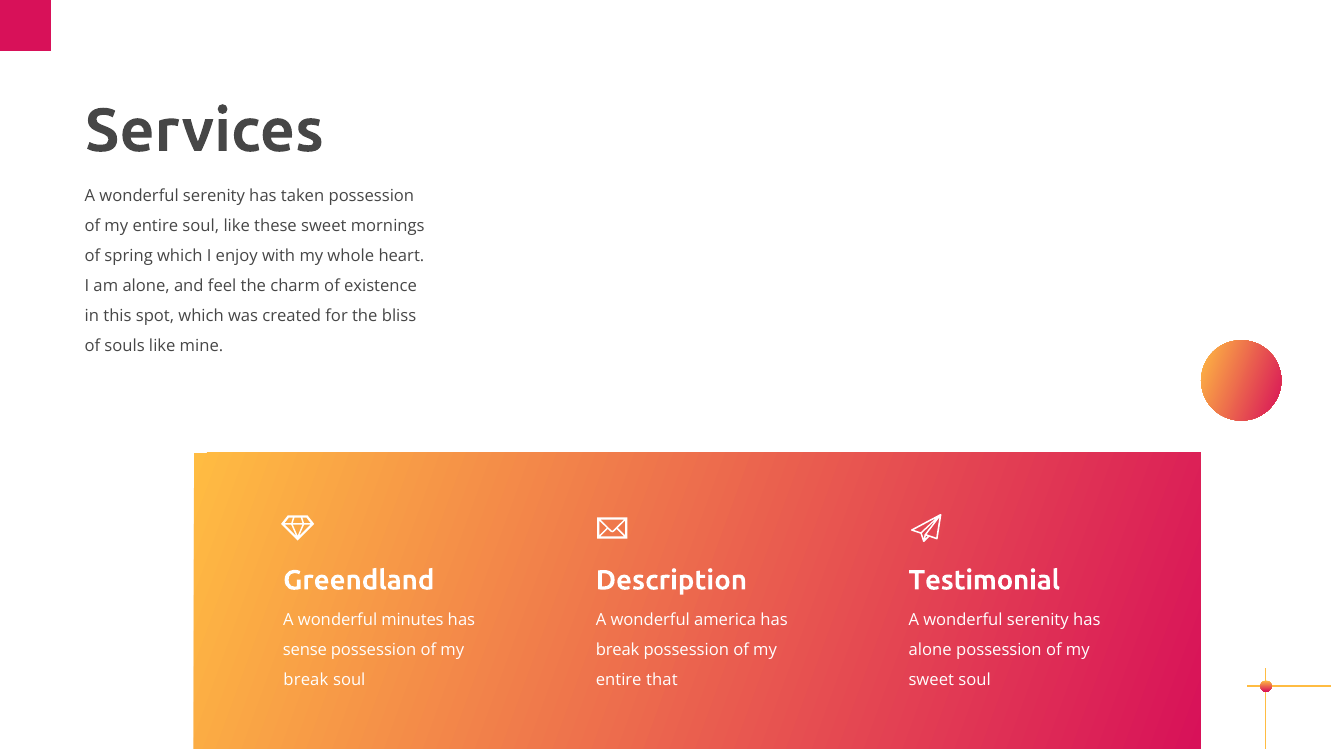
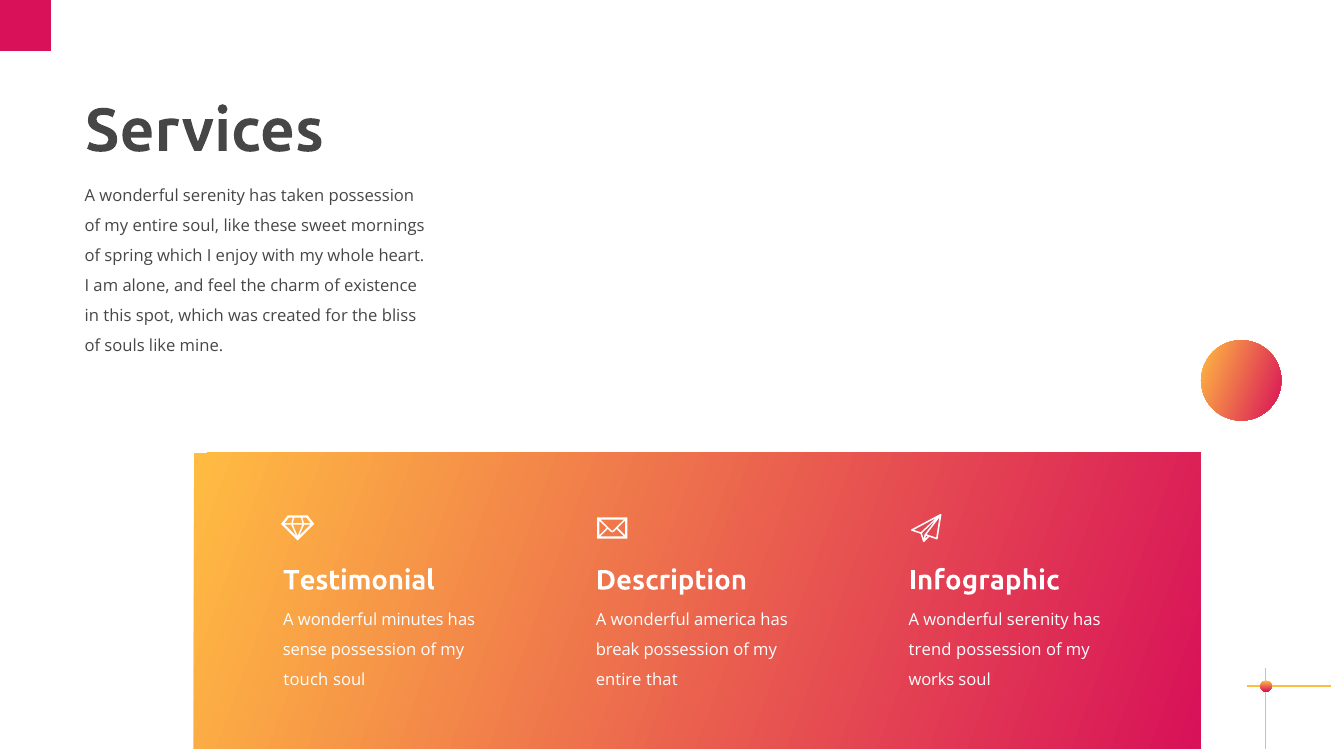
Greendland: Greendland -> Testimonial
Testimonial: Testimonial -> Infographic
alone at (930, 650): alone -> trend
break at (306, 680): break -> touch
sweet at (931, 680): sweet -> works
